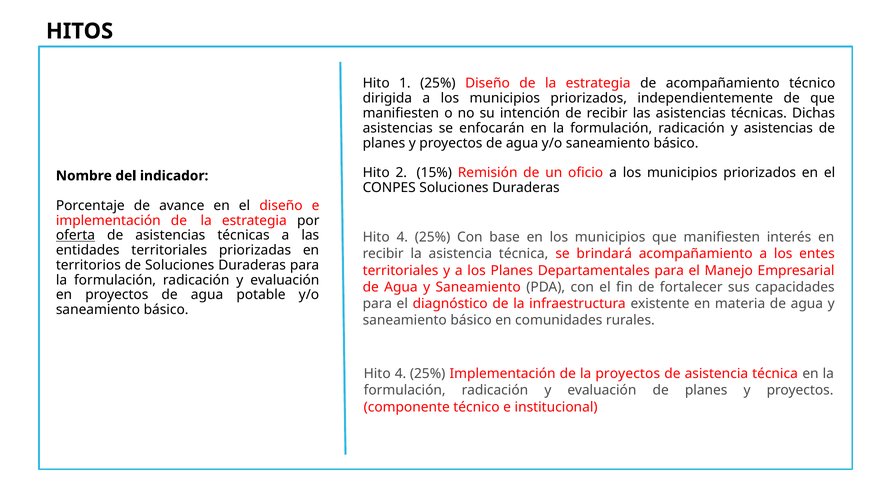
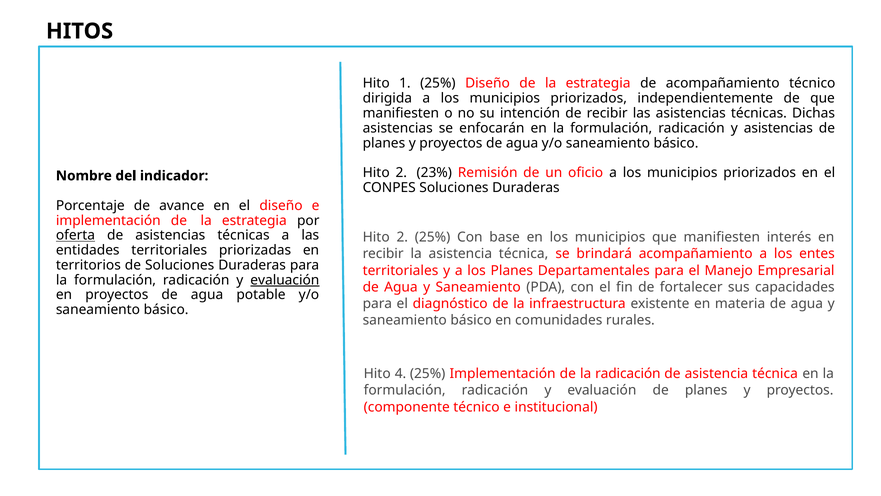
15%: 15% -> 23%
4 at (402, 237): 4 -> 2
evaluación at (285, 280) underline: none -> present
la proyectos: proyectos -> radicación
